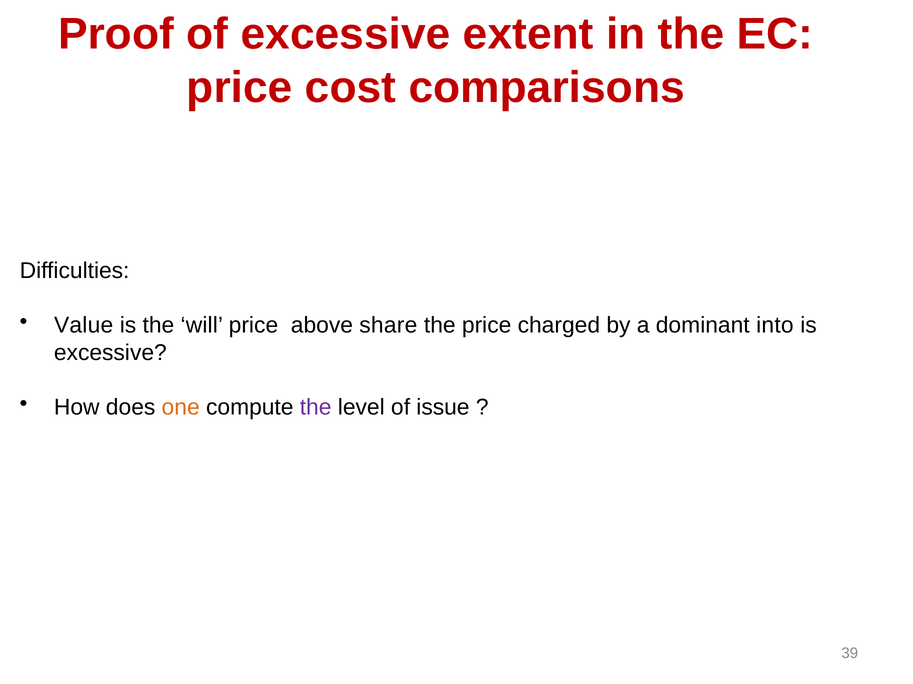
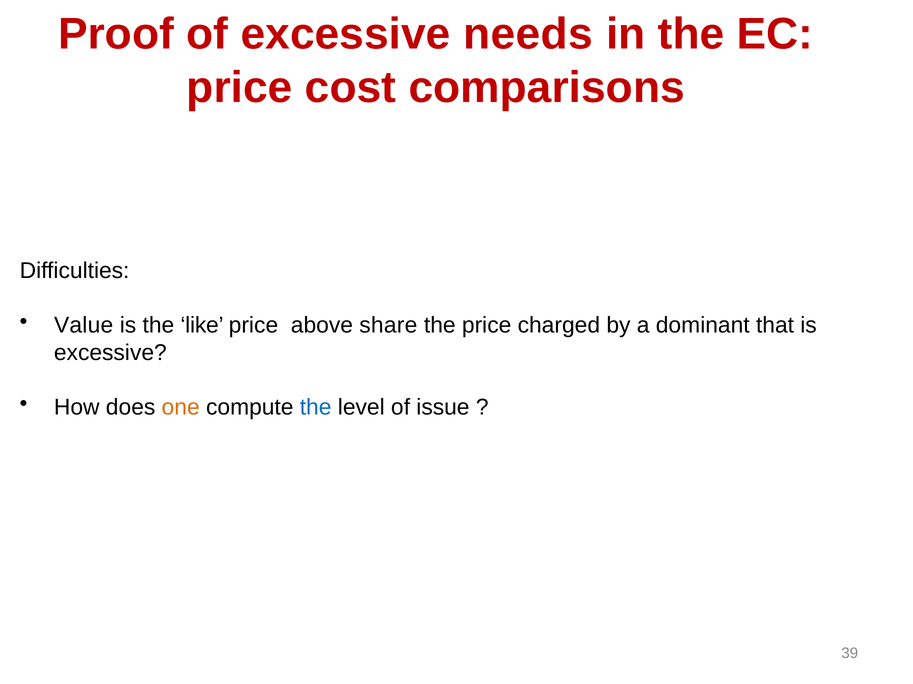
extent: extent -> needs
will: will -> like
into: into -> that
the at (316, 408) colour: purple -> blue
